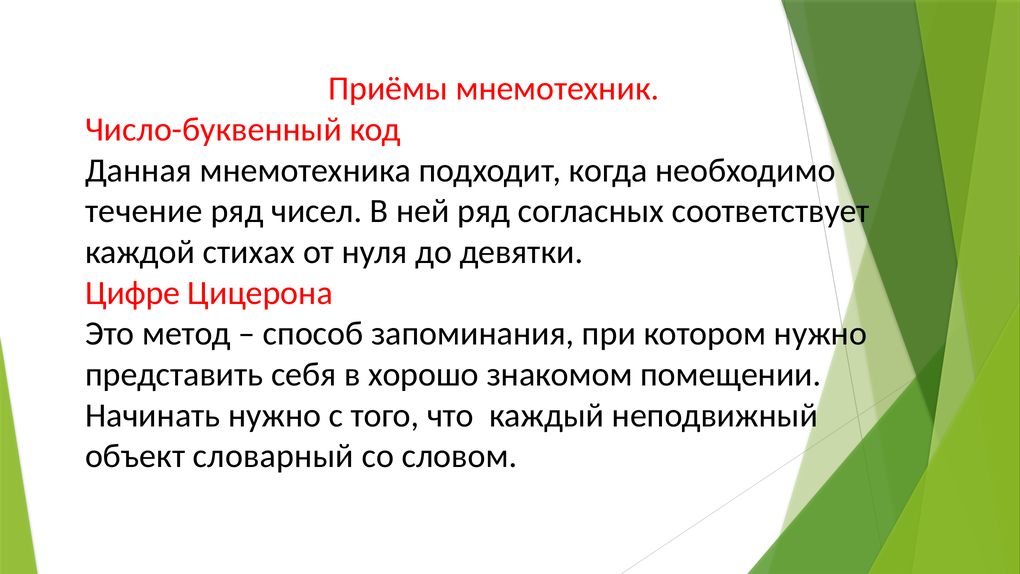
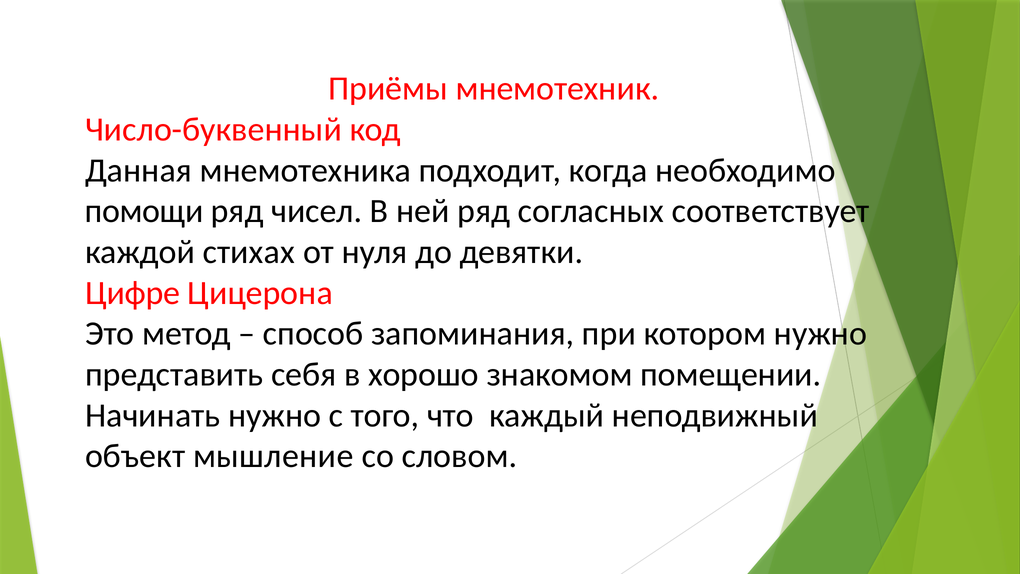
течение: течение -> помощи
словарный: словарный -> мышление
